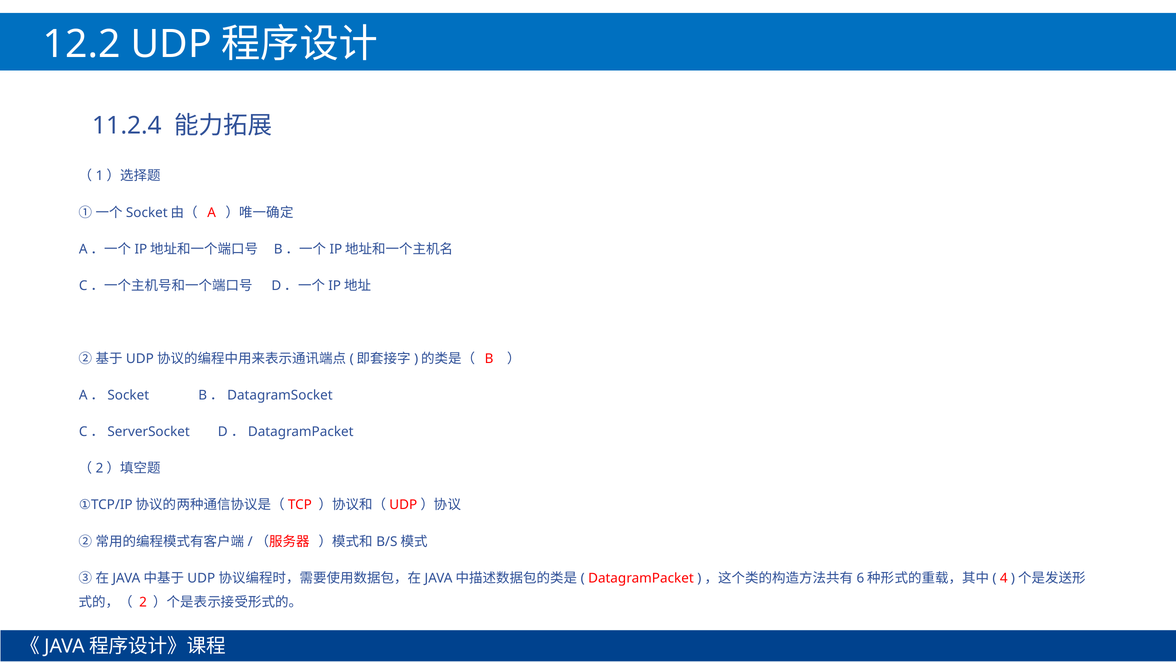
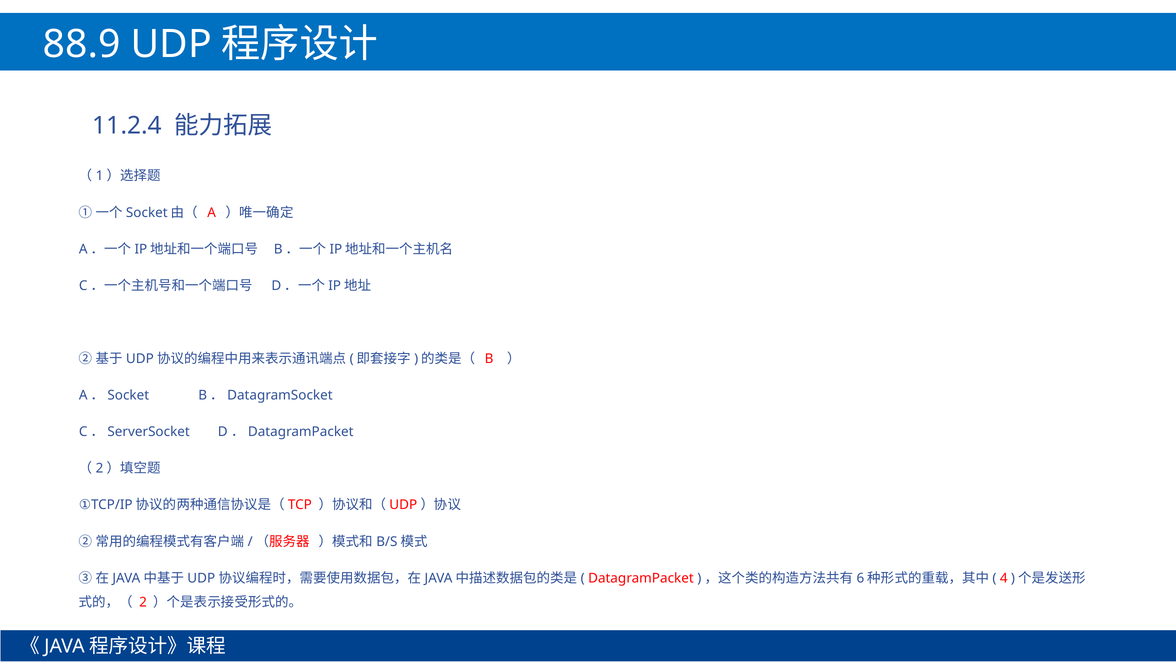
12.2: 12.2 -> 88.9
